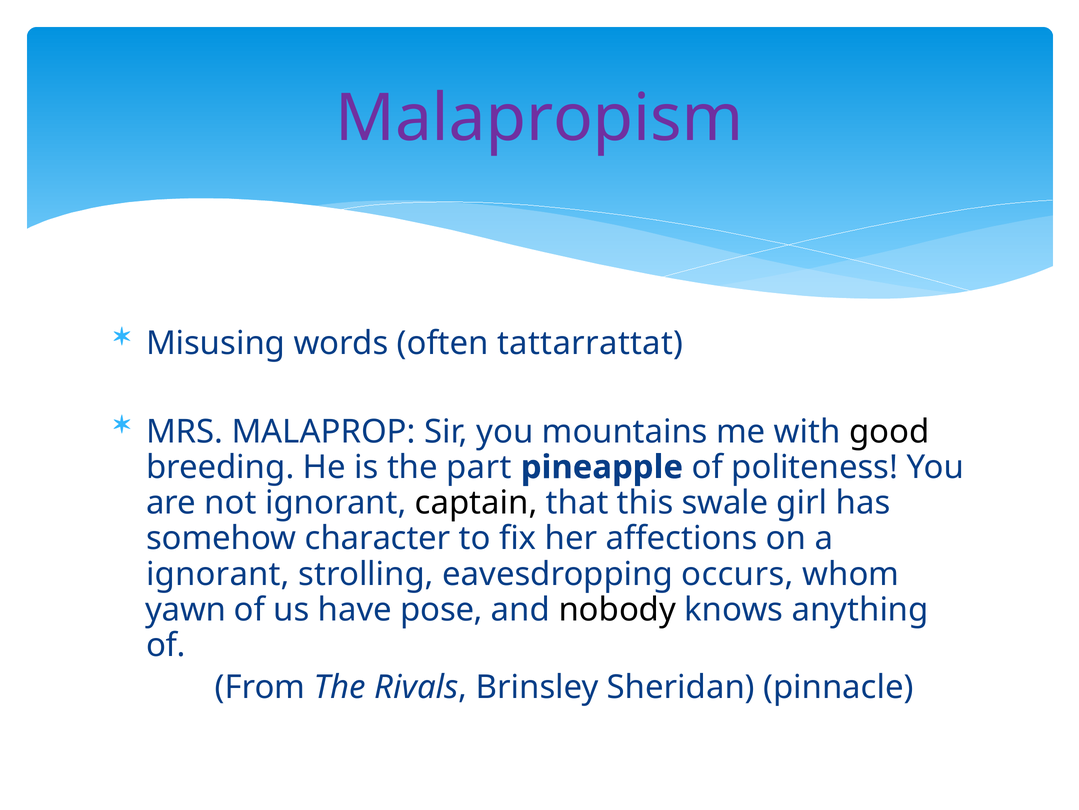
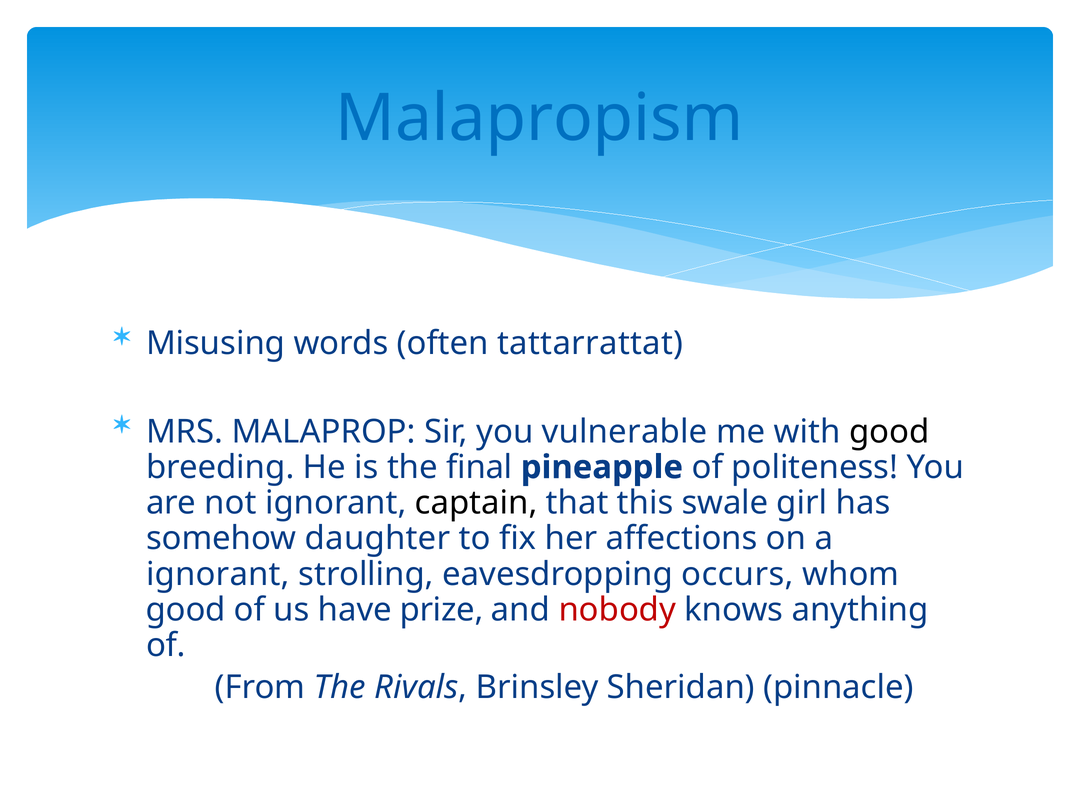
Malapropism colour: purple -> blue
mountains: mountains -> vulnerable
part: part -> final
character: character -> daughter
yawn at (186, 609): yawn -> good
pose: pose -> prize
nobody colour: black -> red
